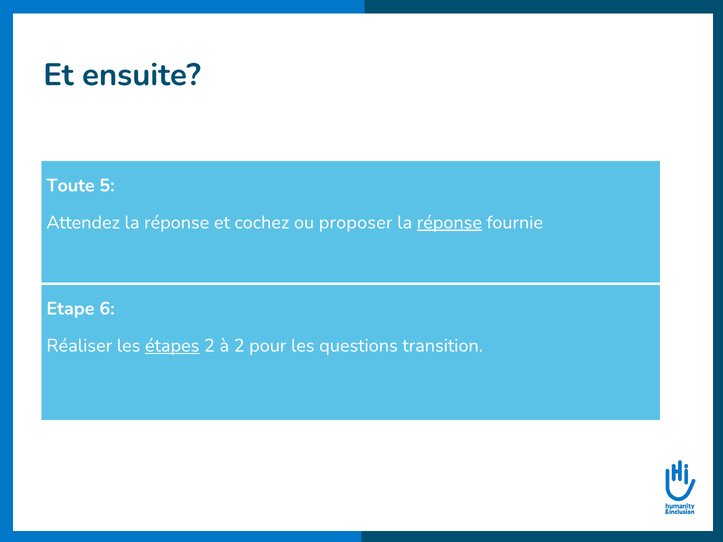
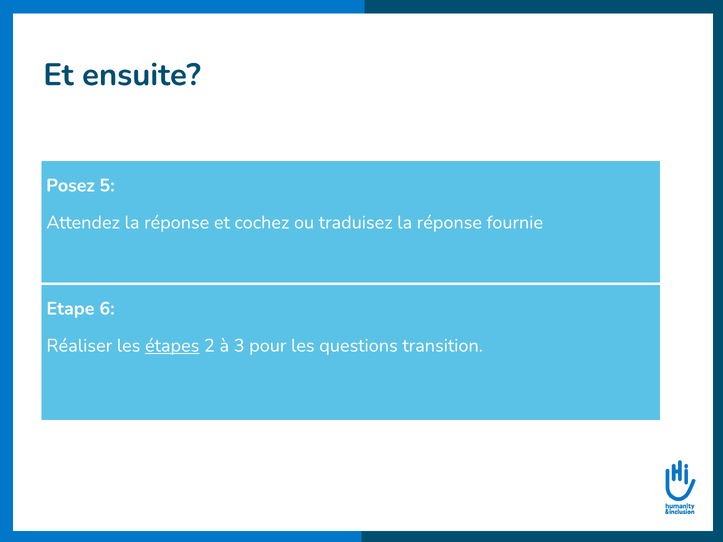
Toute: Toute -> Posez
proposer: proposer -> traduisez
réponse at (449, 223) underline: present -> none
à 2: 2 -> 3
